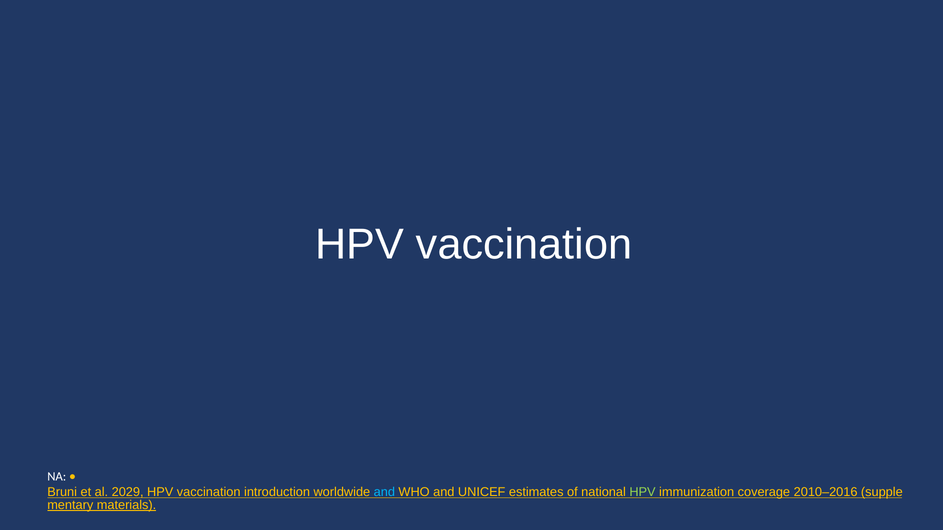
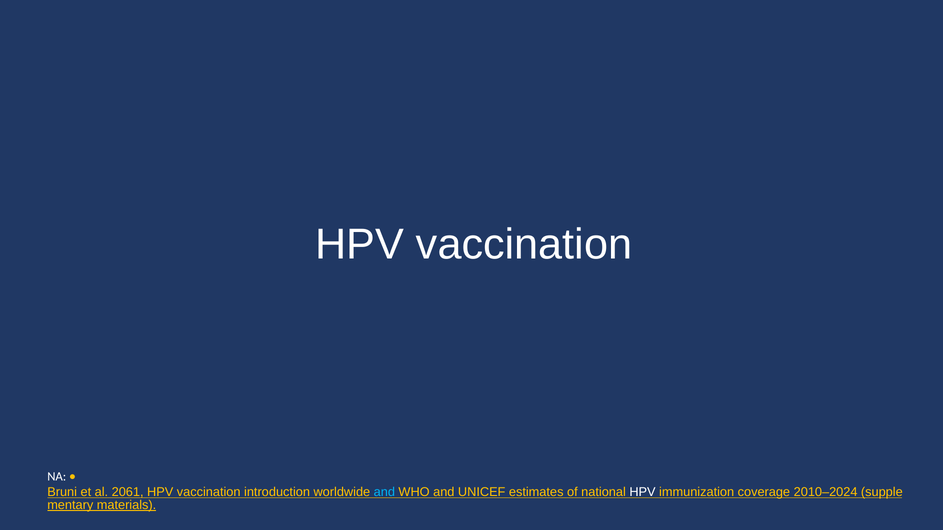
2029: 2029 -> 2061
HPV at (642, 492) colour: light green -> white
2010–2016: 2010–2016 -> 2010–2024
